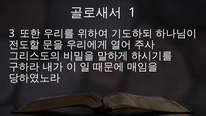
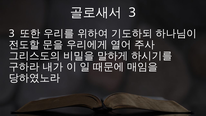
1 at (132, 12): 1 -> 3
